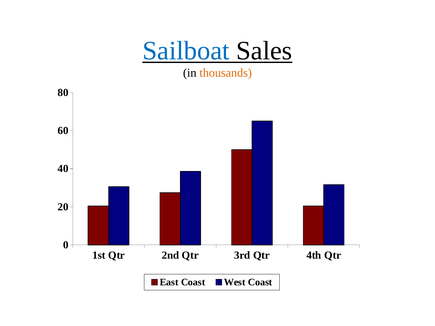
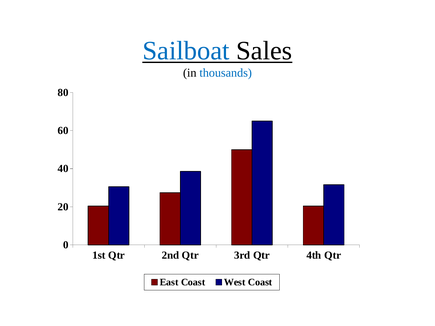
thousands colour: orange -> blue
